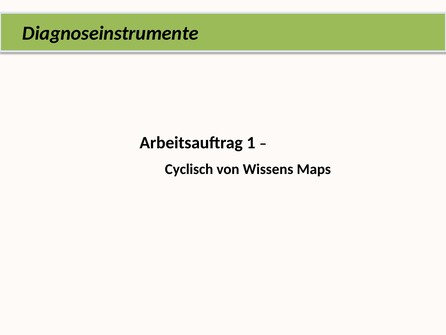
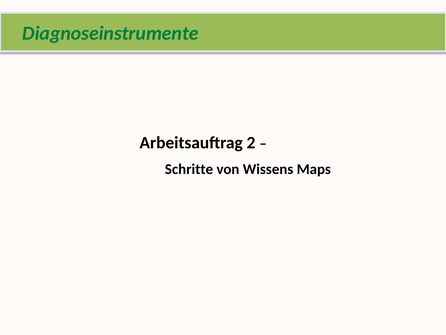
Diagnoseinstrumente colour: black -> green
1: 1 -> 2
Cyclisch: Cyclisch -> Schritte
